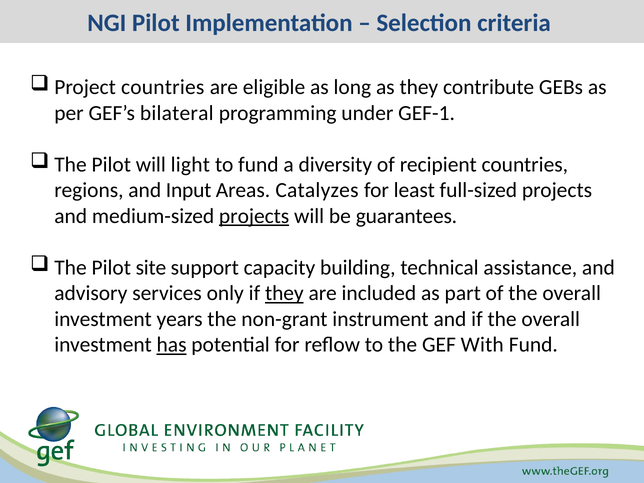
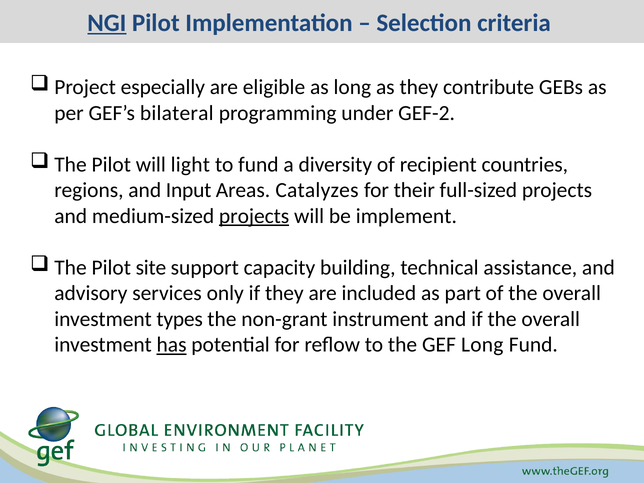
NGI underline: none -> present
Project countries: countries -> especially
GEF-1: GEF-1 -> GEF-2
least: least -> their
guarantees: guarantees -> implement
they at (284, 293) underline: present -> none
years: years -> types
GEF With: With -> Long
